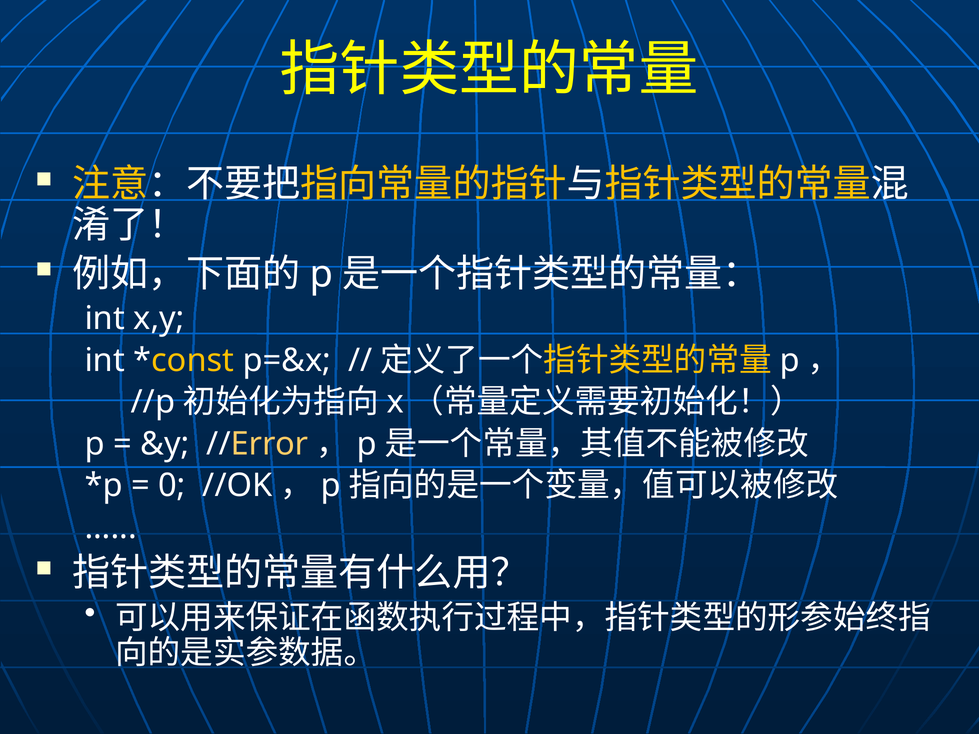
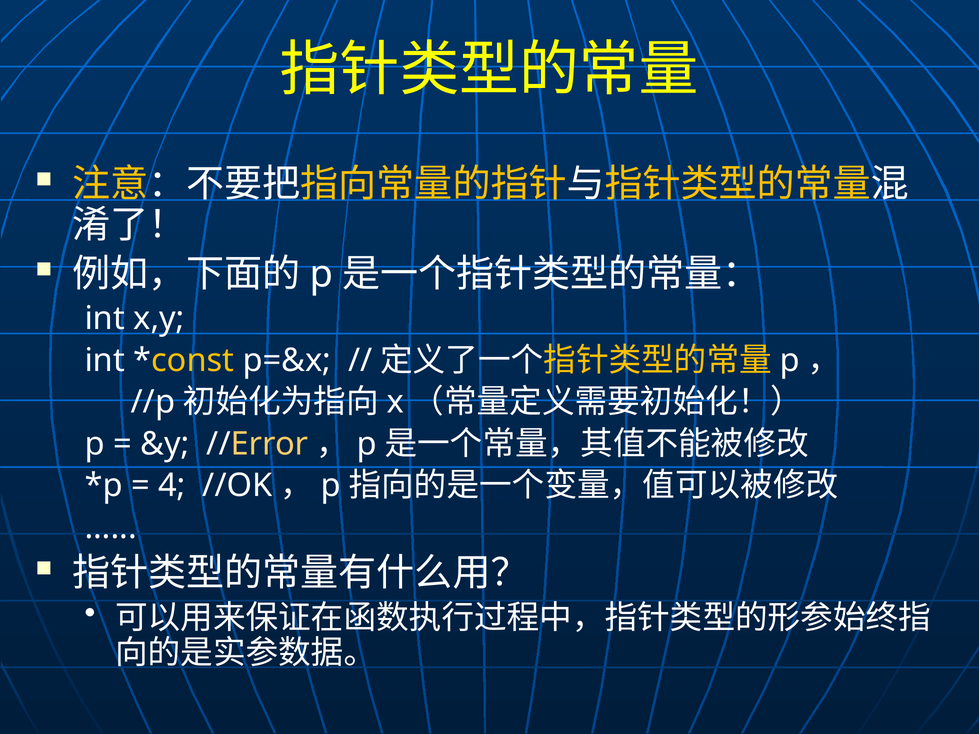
0: 0 -> 4
